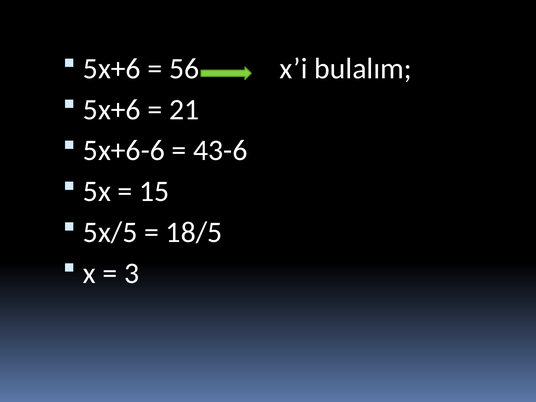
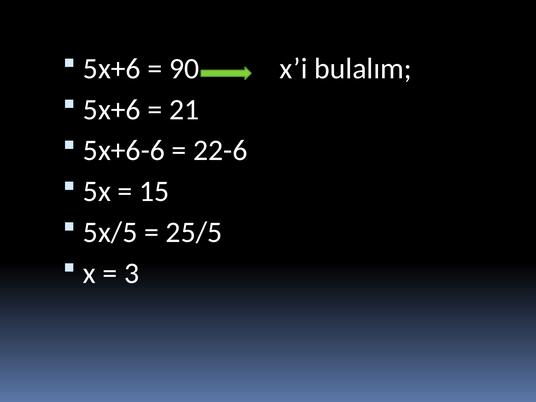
56: 56 -> 90
43-6: 43-6 -> 22-6
18/5: 18/5 -> 25/5
